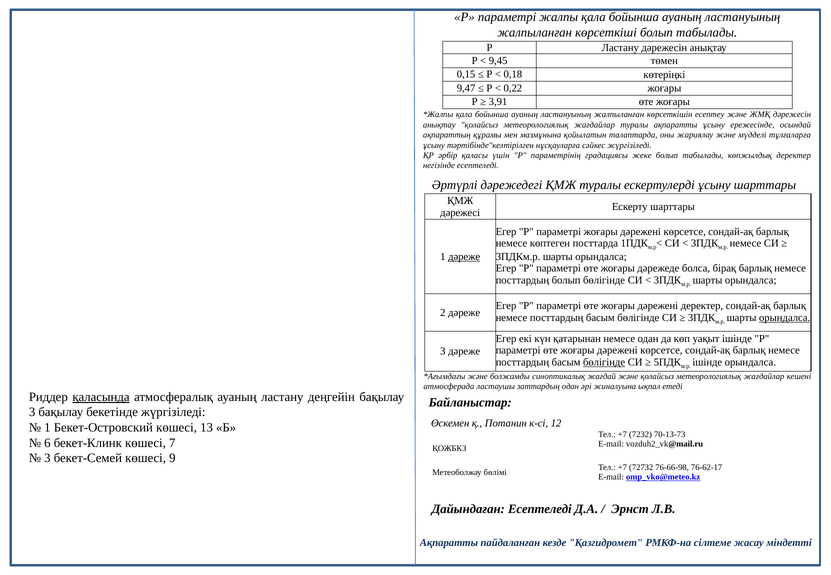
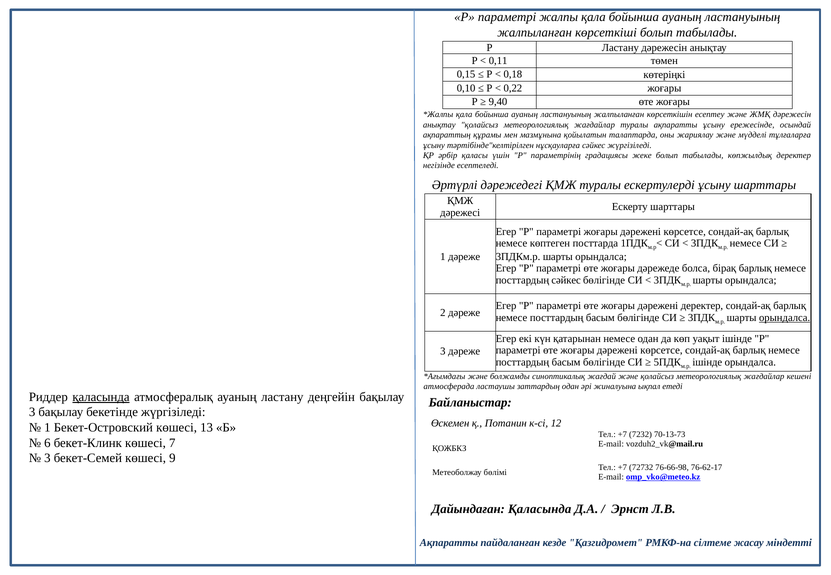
9,45: 9,45 -> 0,11
9,47: 9,47 -> 0,10
3,91: 3,91 -> 9,40
дәреже at (464, 257) underline: present -> none
посттардың болып: болып -> сәйкес
бөлігінде at (604, 362) underline: present -> none
Дайындаған Есептеледі: Есептеледі -> Қаласында
